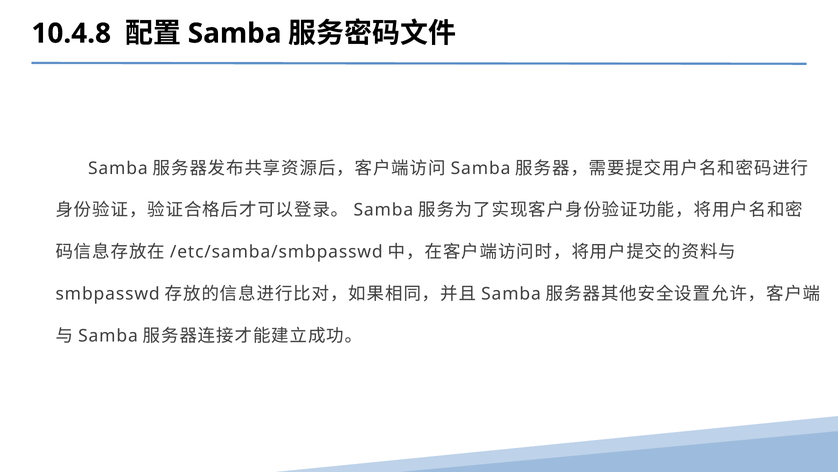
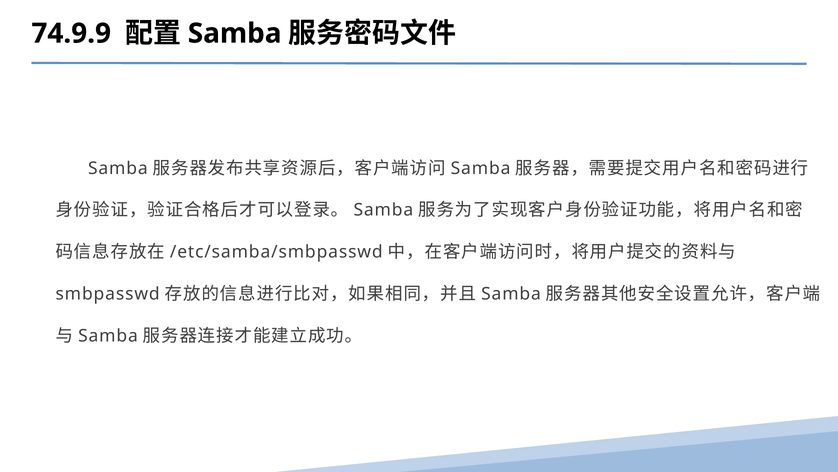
10.4.8: 10.4.8 -> 74.9.9
